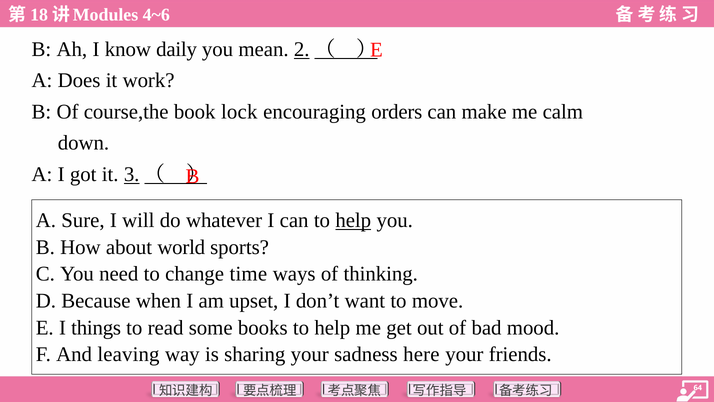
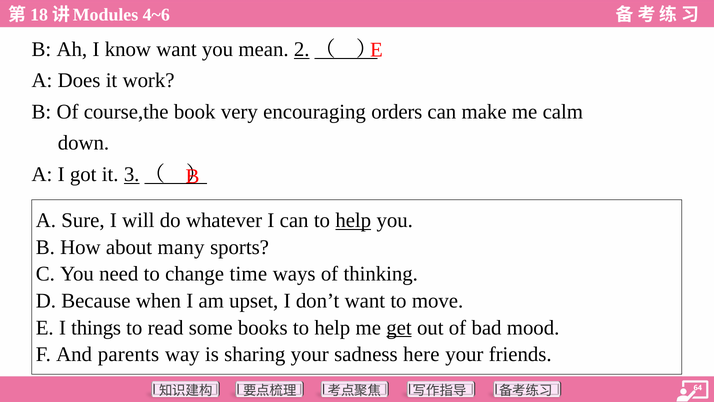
know daily: daily -> want
lock: lock -> very
world: world -> many
get underline: none -> present
leaving: leaving -> parents
